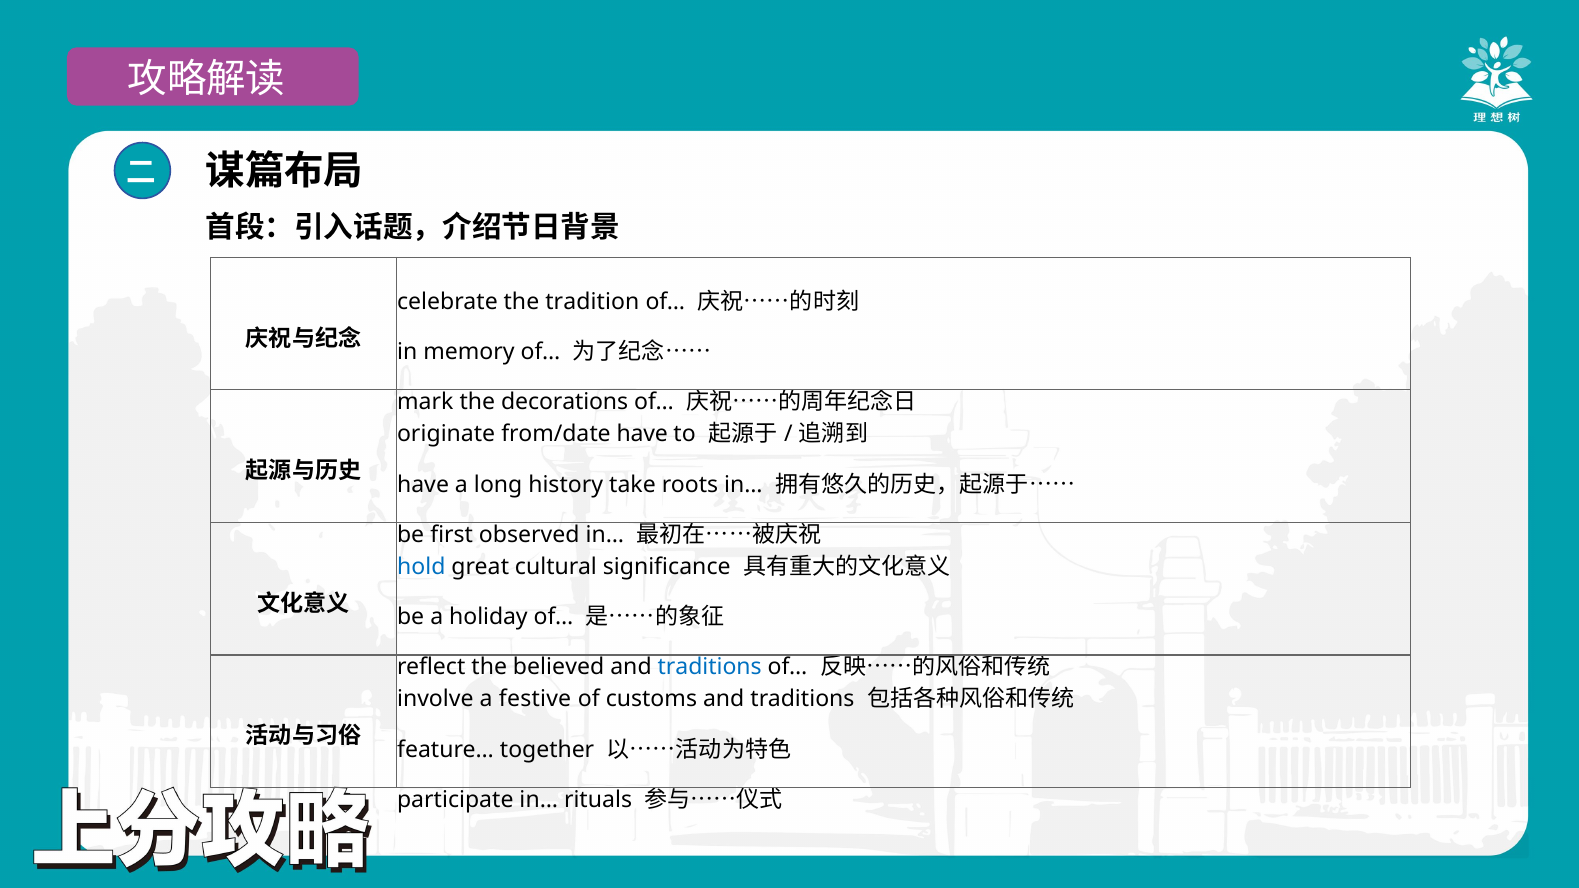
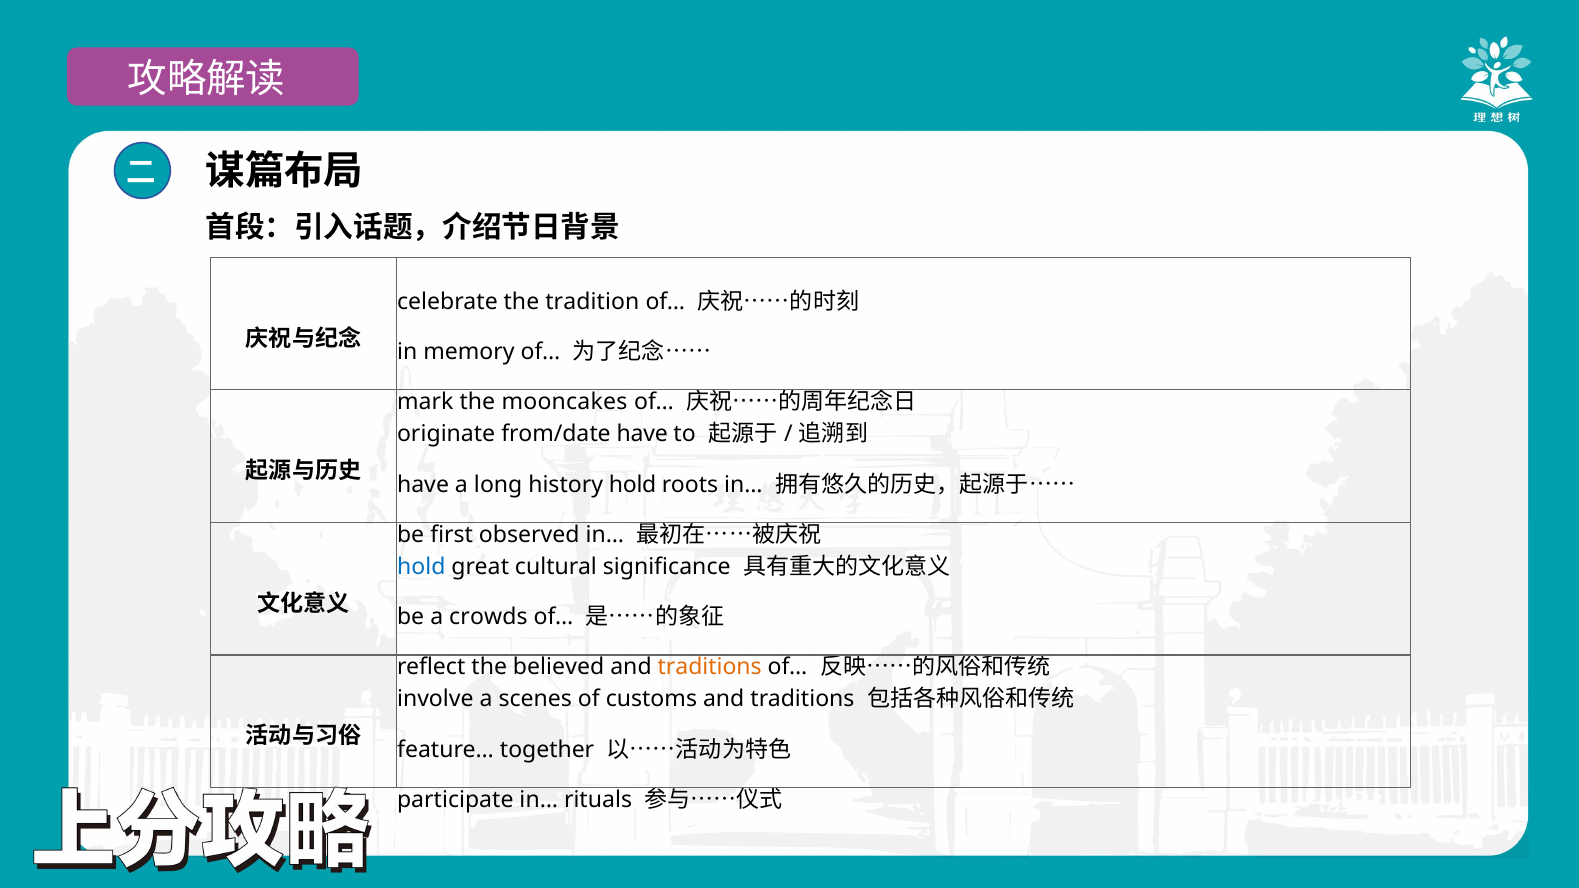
decorations: decorations -> mooncakes
history take: take -> hold
holiday: holiday -> crowds
traditions at (710, 667) colour: blue -> orange
festive: festive -> scenes
